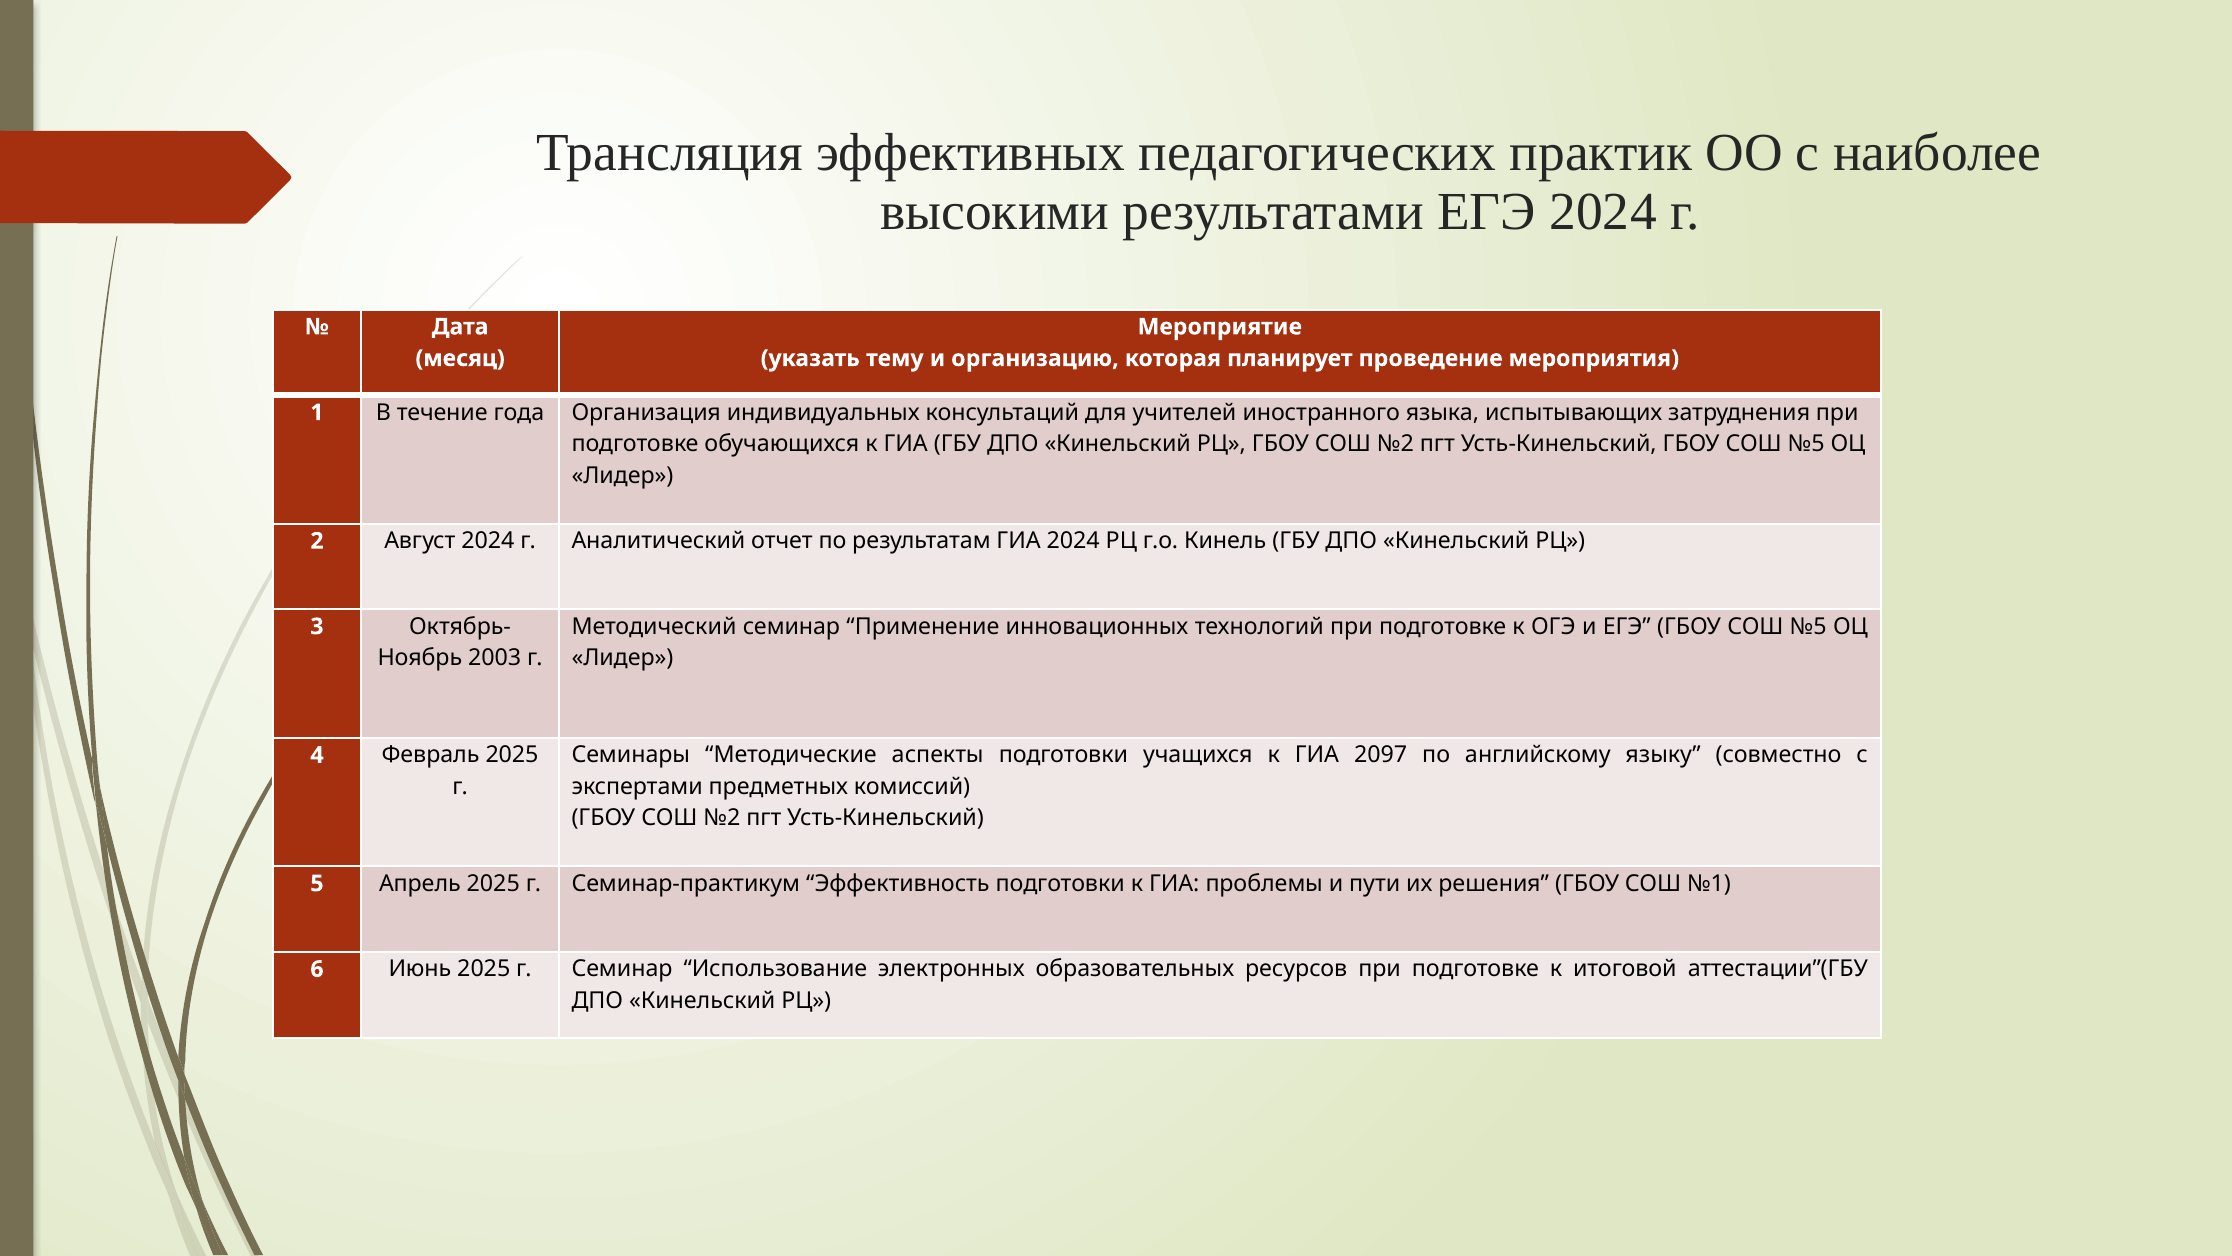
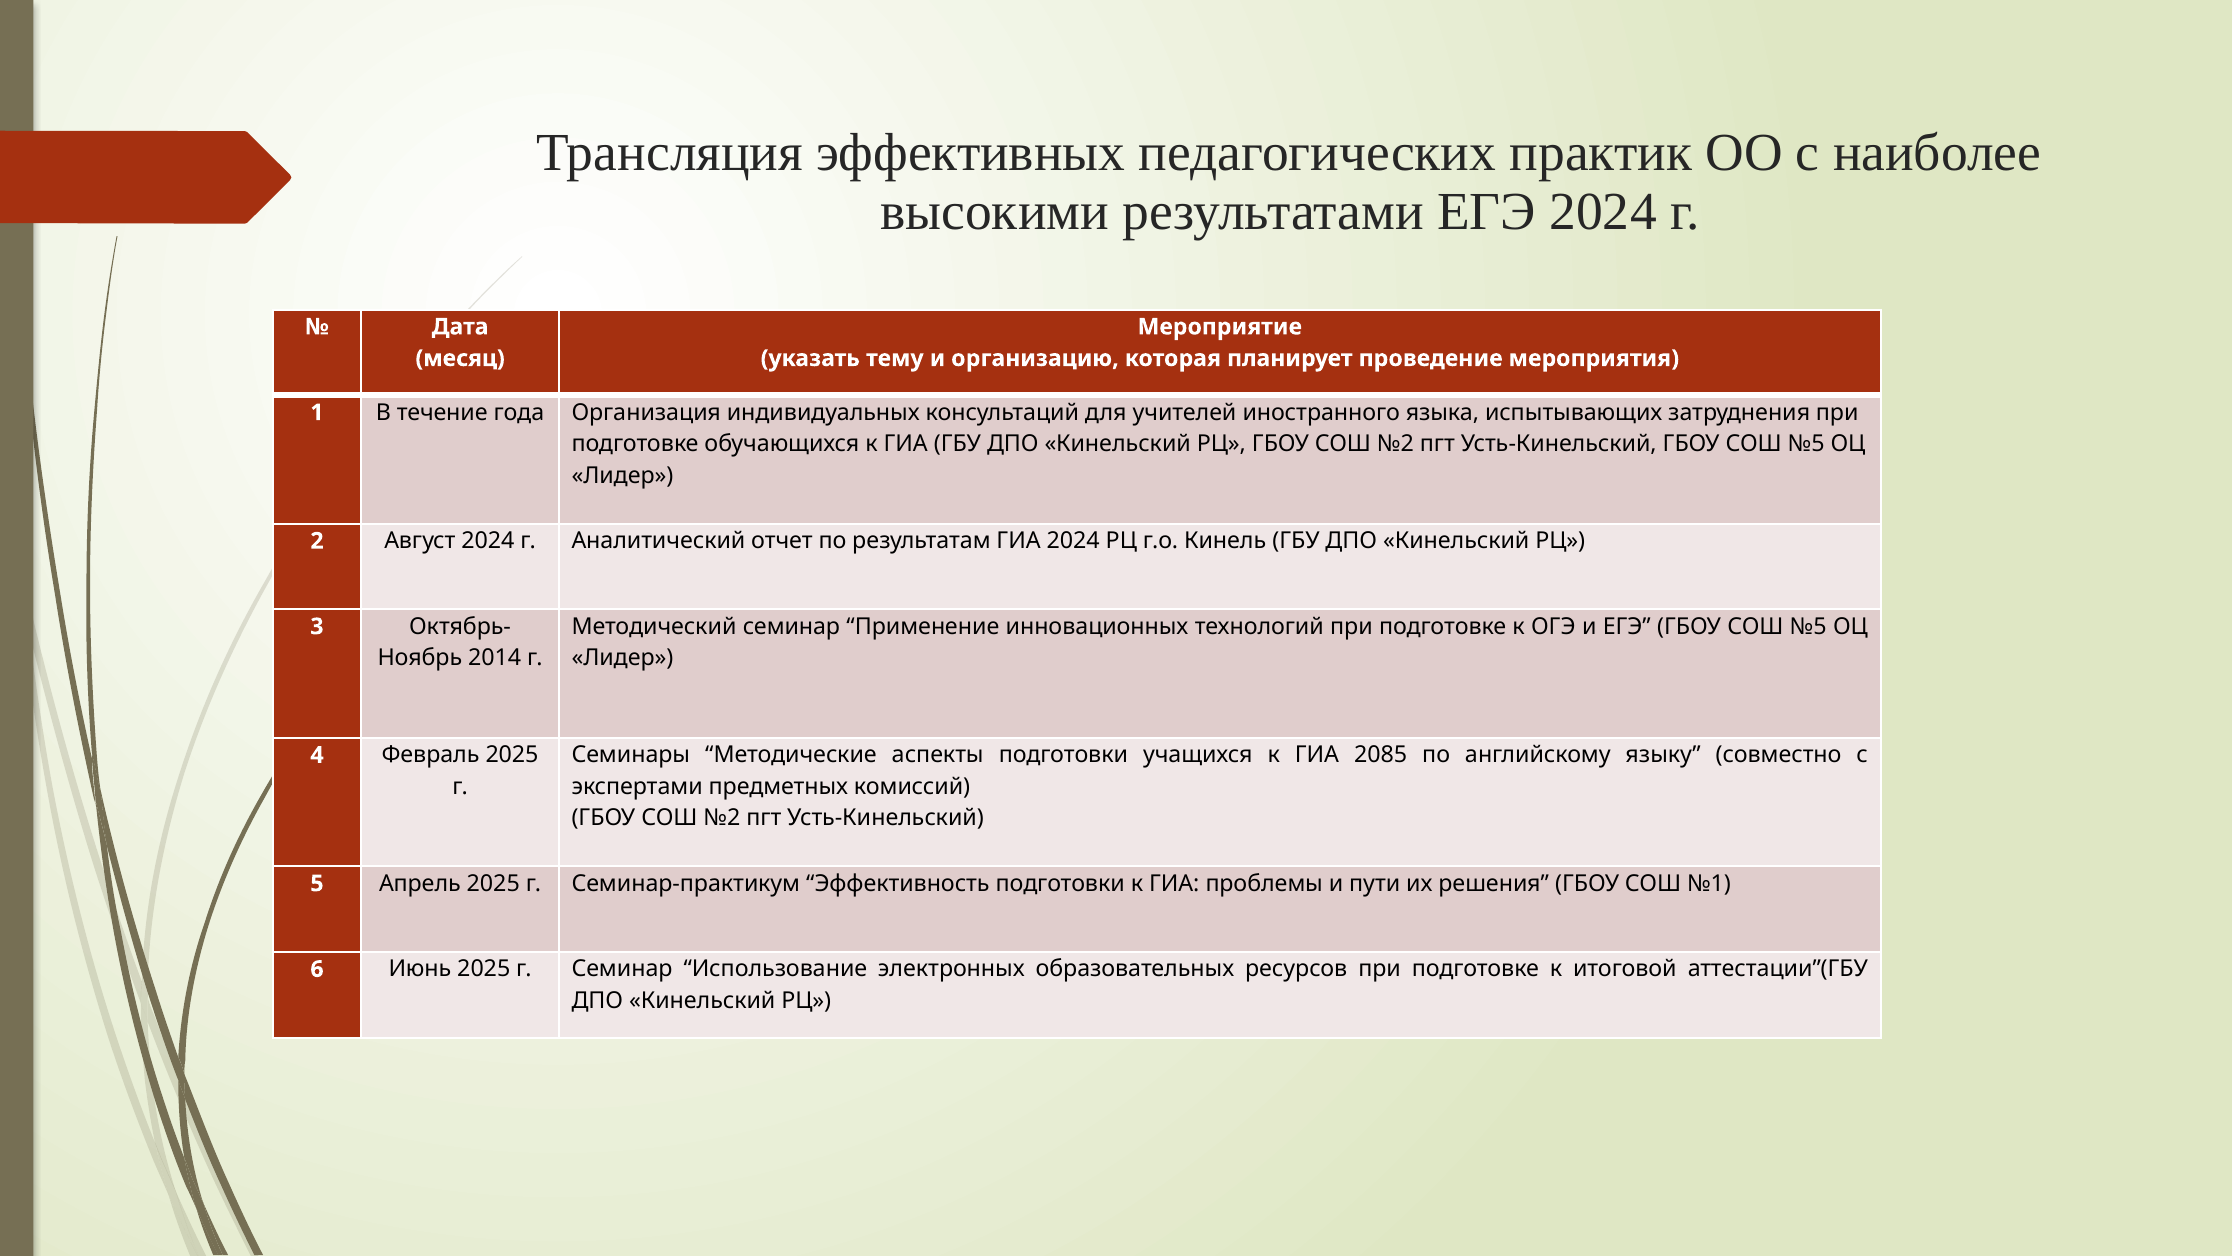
2003: 2003 -> 2014
2097: 2097 -> 2085
